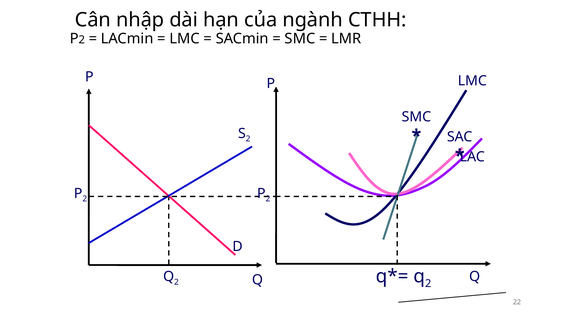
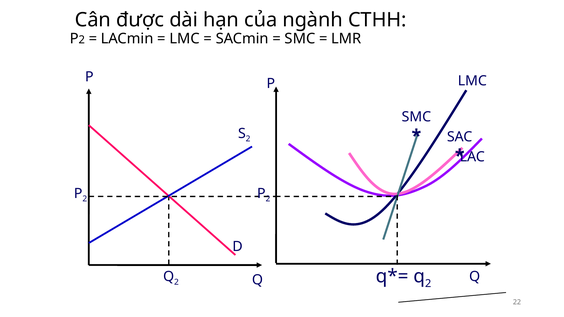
nhập: nhập -> được
